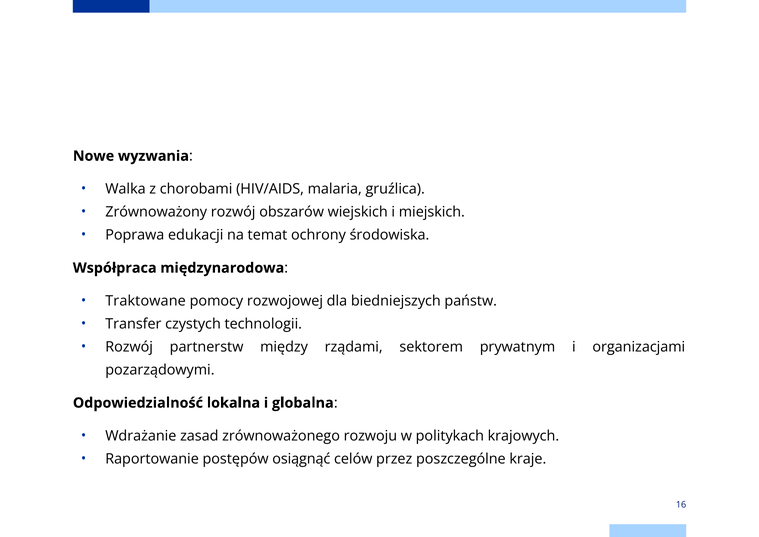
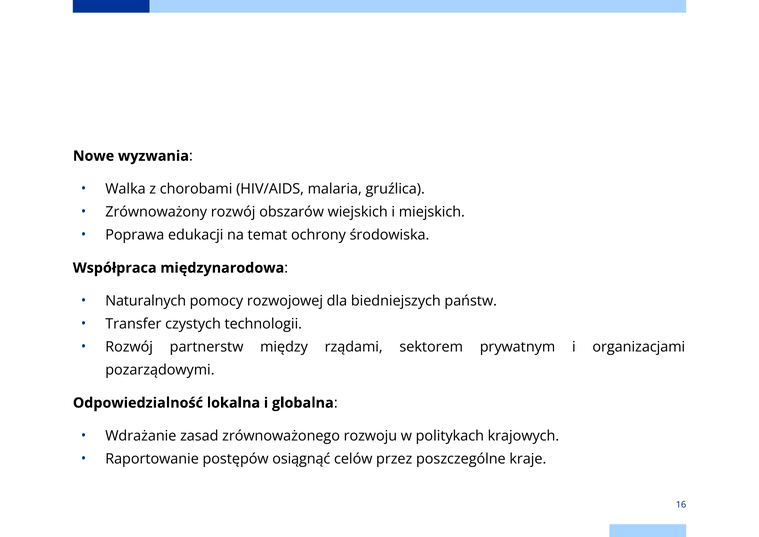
Traktowane: Traktowane -> Naturalnych
